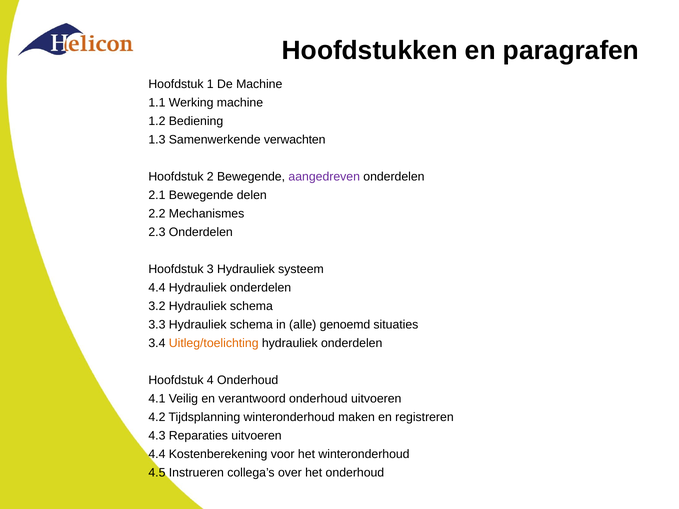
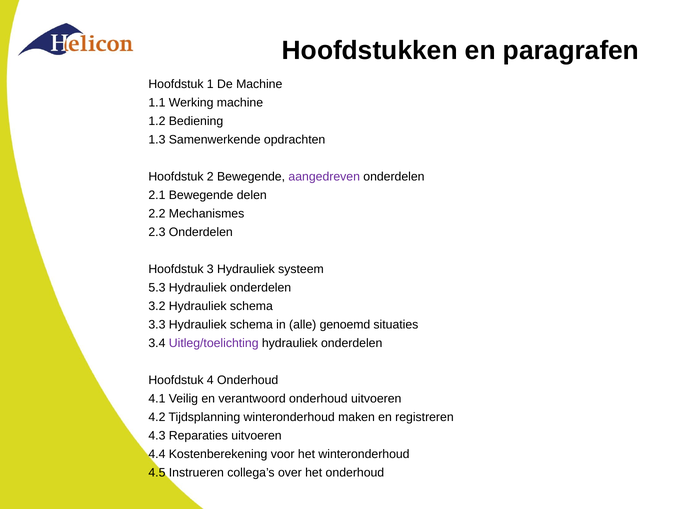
verwachten: verwachten -> opdrachten
4.4 at (157, 288): 4.4 -> 5.3
Uitleg/toelichting colour: orange -> purple
